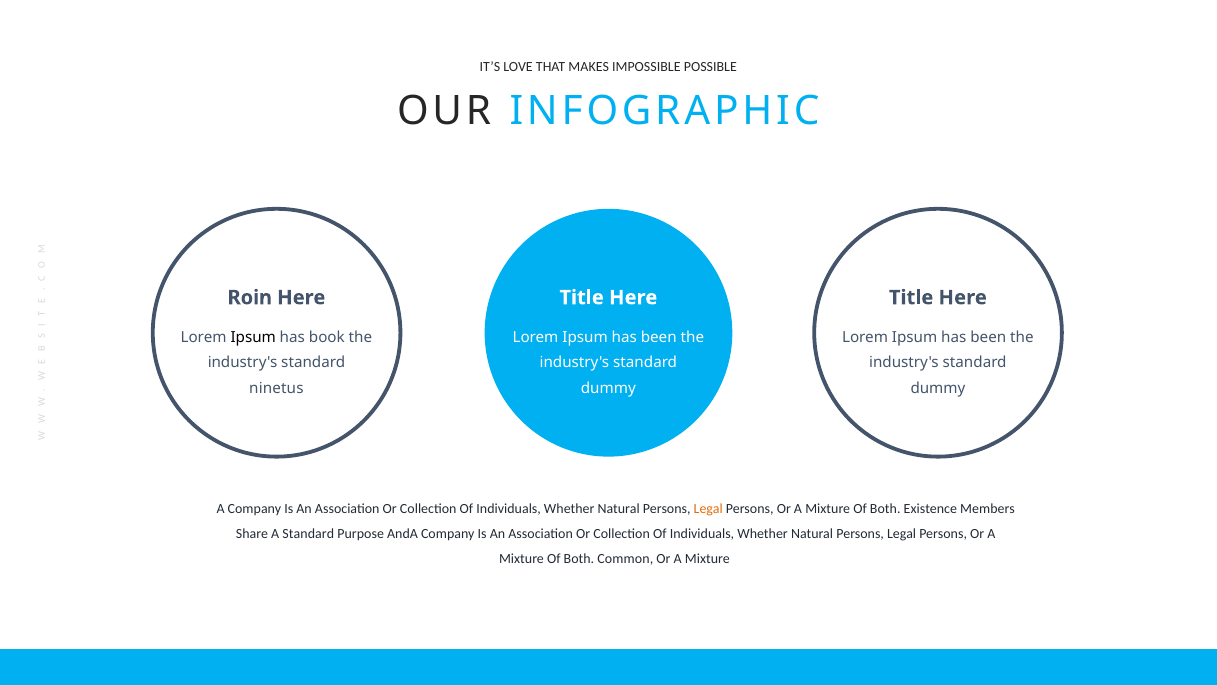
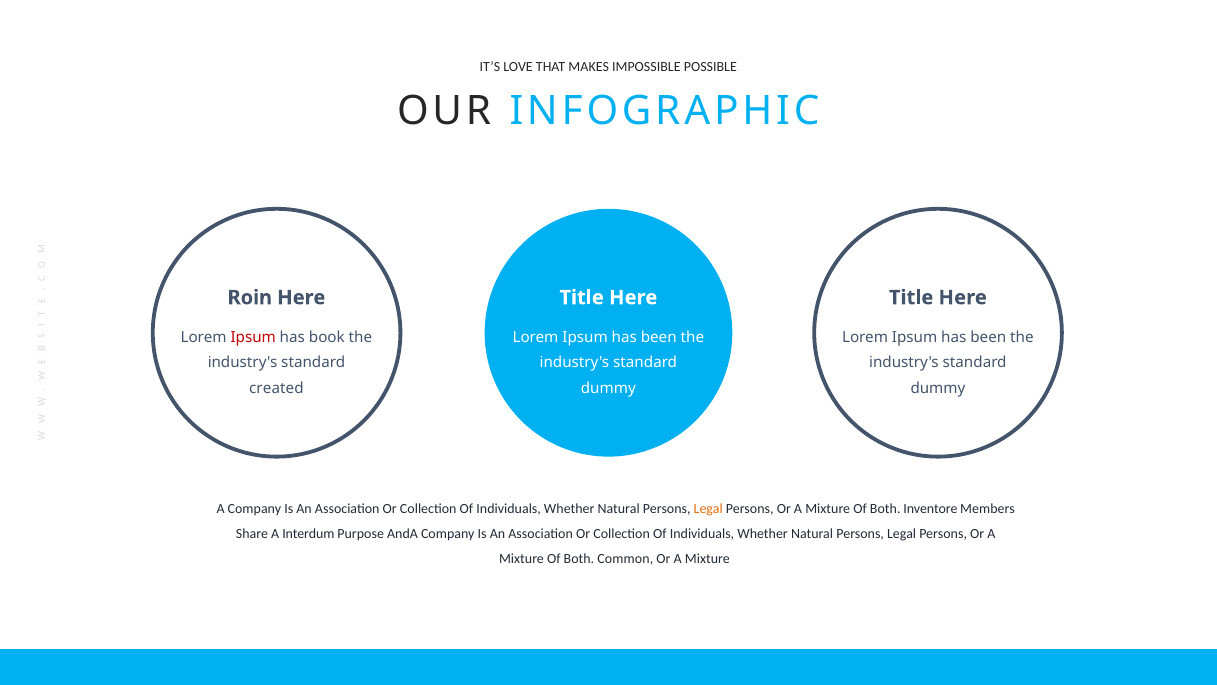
Ipsum at (253, 337) colour: black -> red
ninetus: ninetus -> created
Existence: Existence -> Inventore
A Standard: Standard -> Interdum
